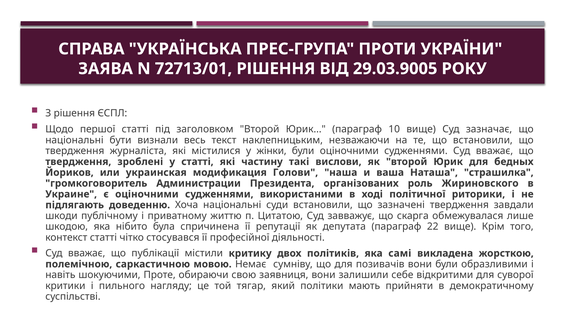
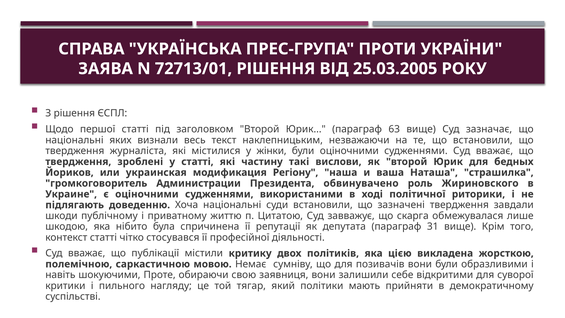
29.03.9005: 29.03.9005 -> 25.03.2005
10: 10 -> 63
бути: бути -> яких
Голови: Голови -> Регіону
організованих: організованих -> обвинувачено
22: 22 -> 31
самі: самі -> цією
